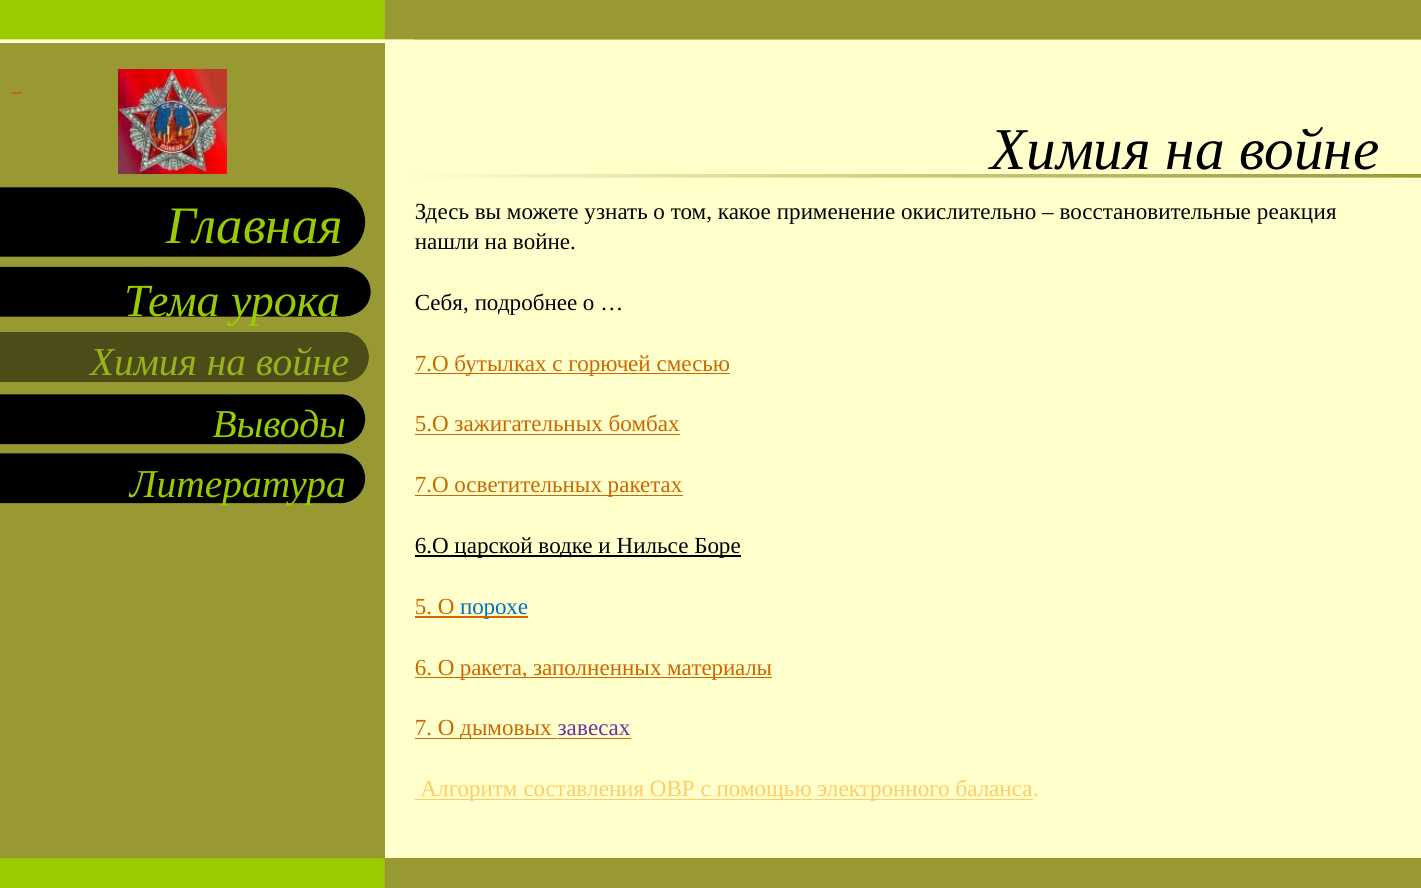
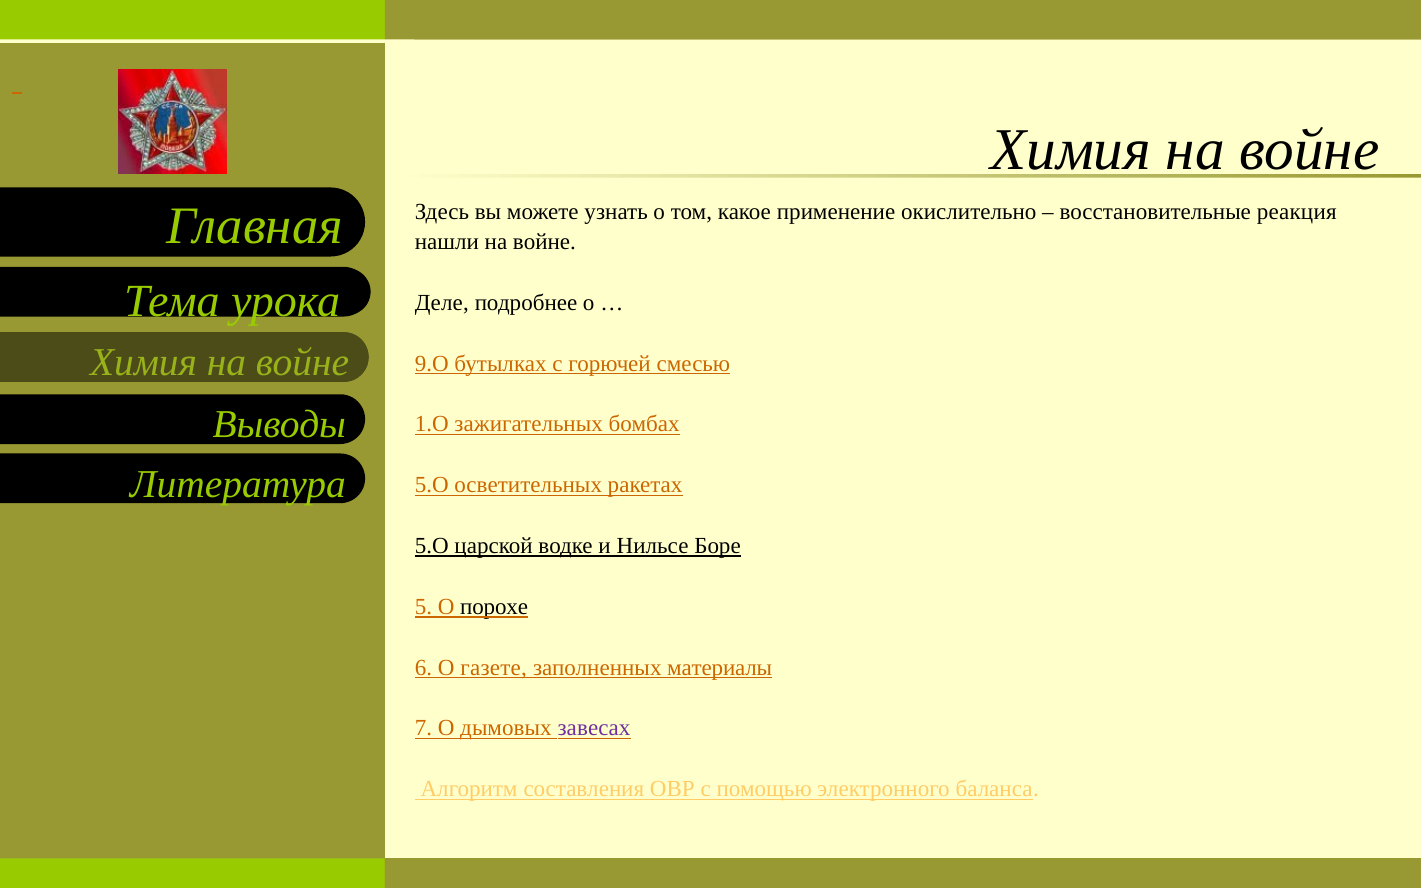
Себя: Себя -> Деле
7.О at (432, 364): 7.О -> 9.О
5.О: 5.О -> 1.О
7.О at (432, 485): 7.О -> 5.О
6.О at (432, 546): 6.О -> 5.О
порохе colour: blue -> black
ракета: ракета -> газете
